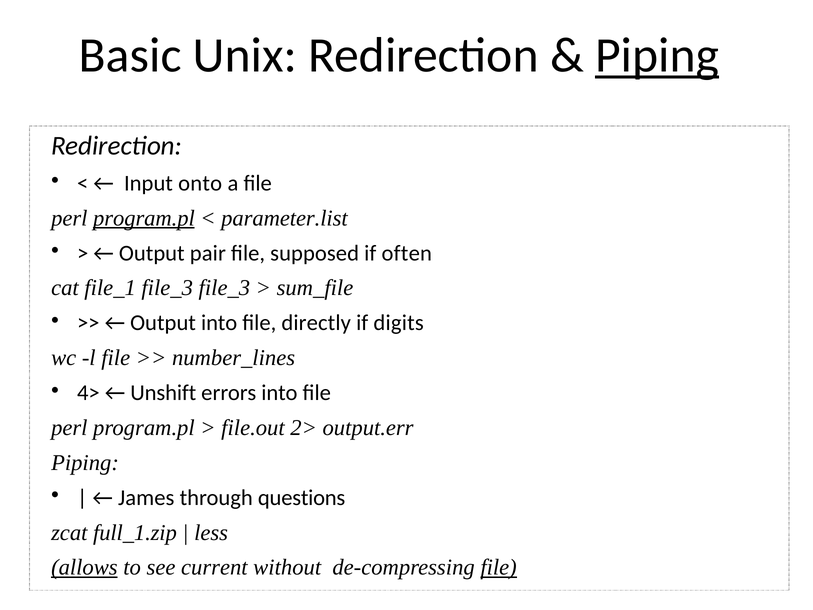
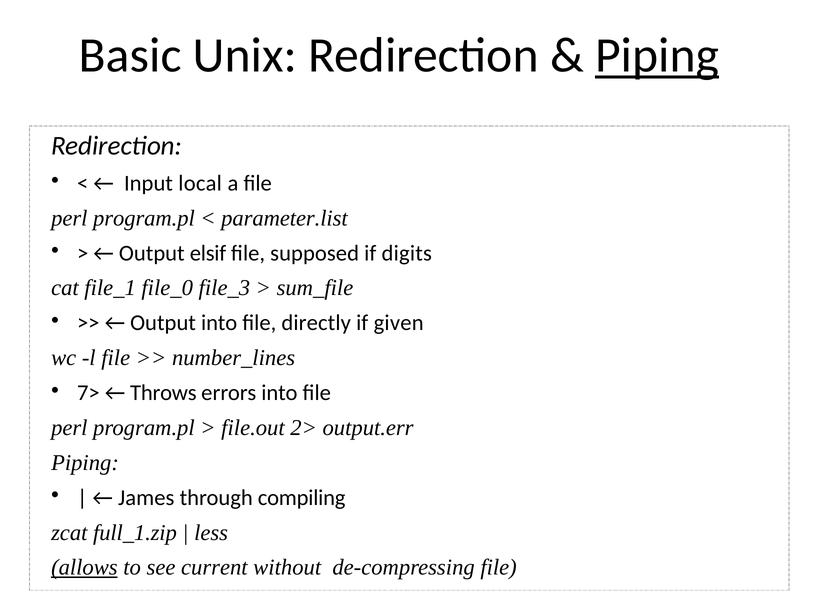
onto: onto -> local
program.pl at (144, 218) underline: present -> none
pair: pair -> elsif
often: often -> digits
file_1 file_3: file_3 -> file_0
digits: digits -> given
4>: 4> -> 7>
Unshift: Unshift -> Throws
questions: questions -> compiling
file at (499, 567) underline: present -> none
